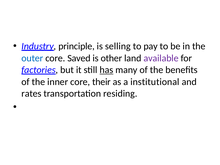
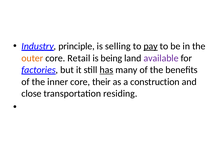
pay underline: none -> present
outer colour: blue -> orange
Saved: Saved -> Retail
other: other -> being
institutional: institutional -> construction
rates: rates -> close
